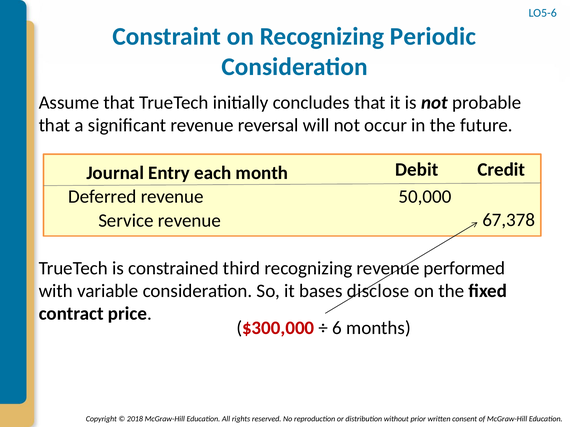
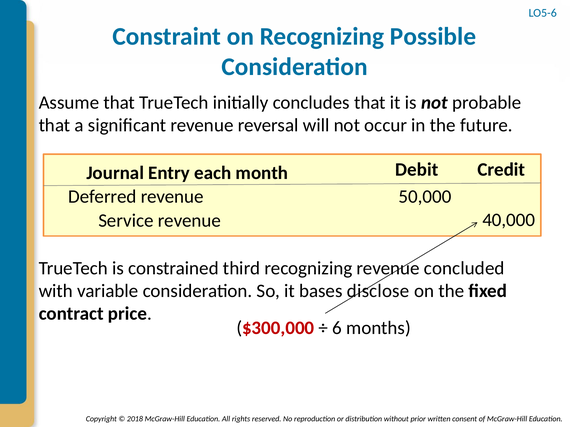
Periodic: Periodic -> Possible
67,378: 67,378 -> 40,000
performed: performed -> concluded
